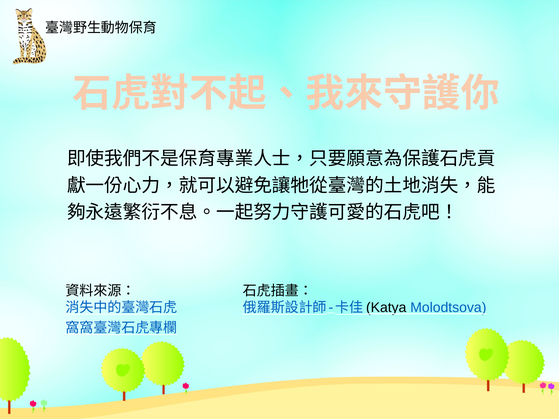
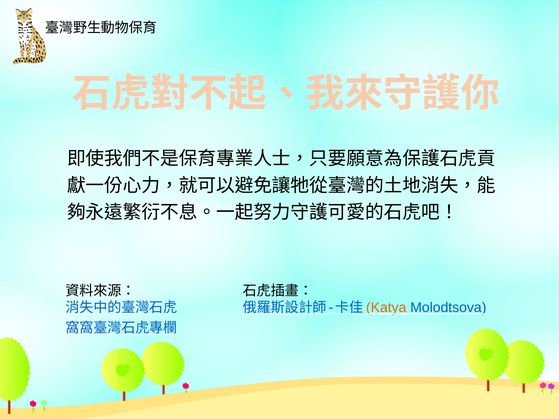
Katya colour: black -> orange
